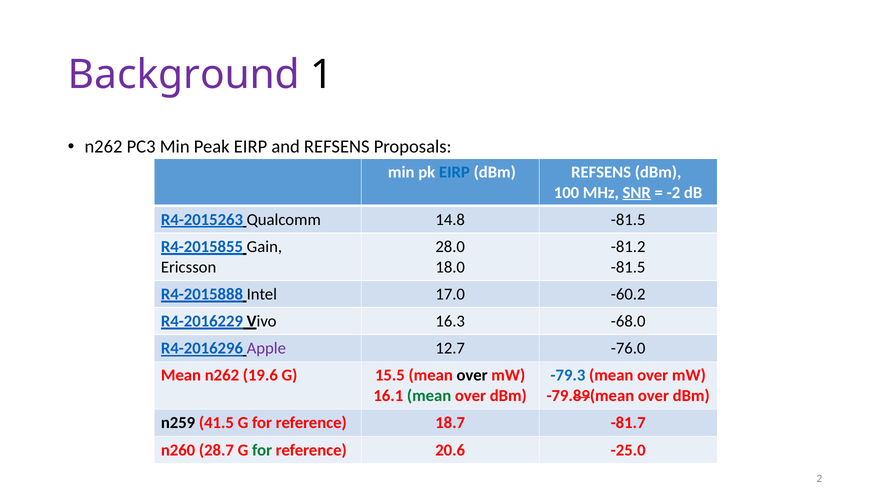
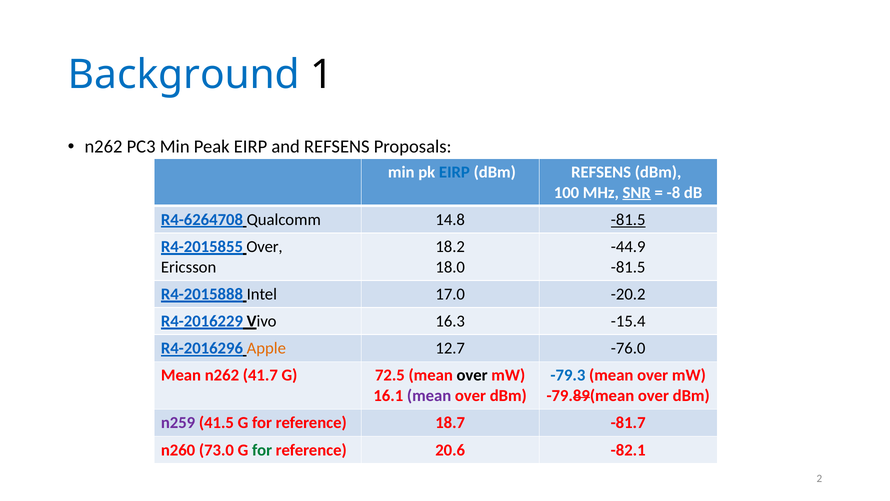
Background colour: purple -> blue
-2: -2 -> -8
R4-2015263: R4-2015263 -> R4-6264708
-81.5 at (628, 219) underline: none -> present
R4-2015855 Gain: Gain -> Over
28.0: 28.0 -> 18.2
-81.2: -81.2 -> -44.9
-60.2: -60.2 -> -20.2
-68.0: -68.0 -> -15.4
Apple colour: purple -> orange
19.6: 19.6 -> 41.7
15.5: 15.5 -> 72.5
mean at (429, 396) colour: green -> purple
n259 colour: black -> purple
28.7: 28.7 -> 73.0
-25.0: -25.0 -> -82.1
